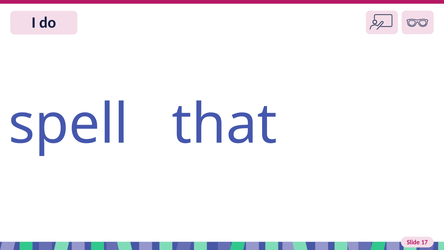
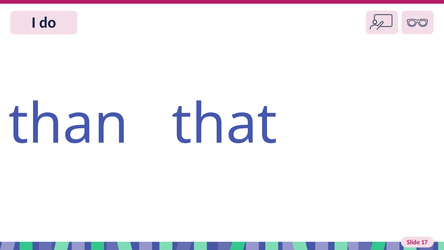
spell: spell -> than
